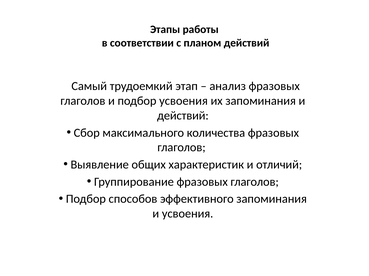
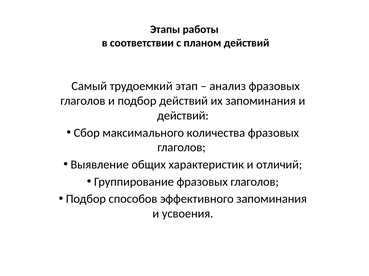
подбор усвоения: усвоения -> действий
